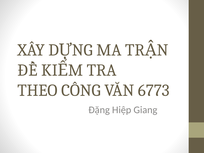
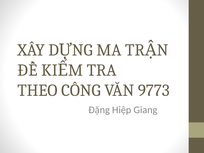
6773: 6773 -> 9773
